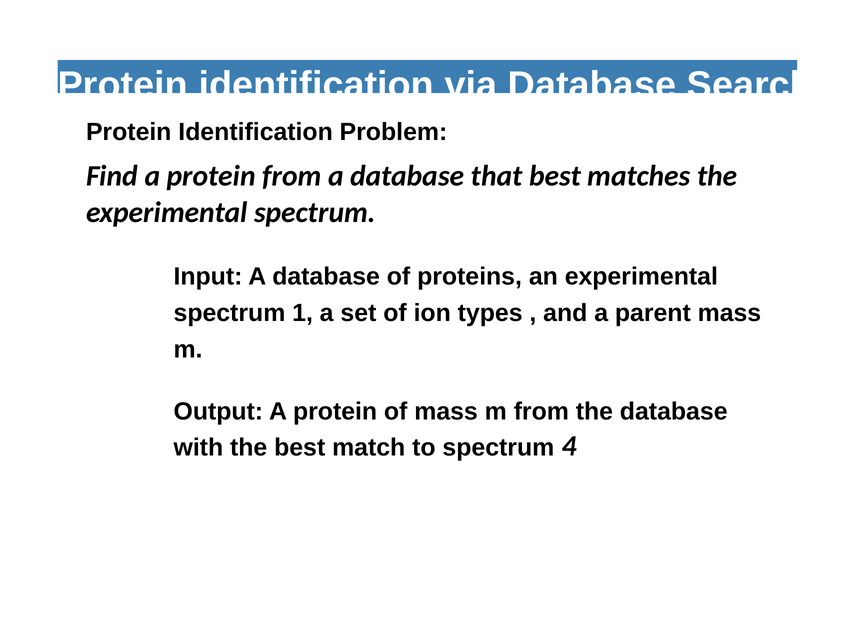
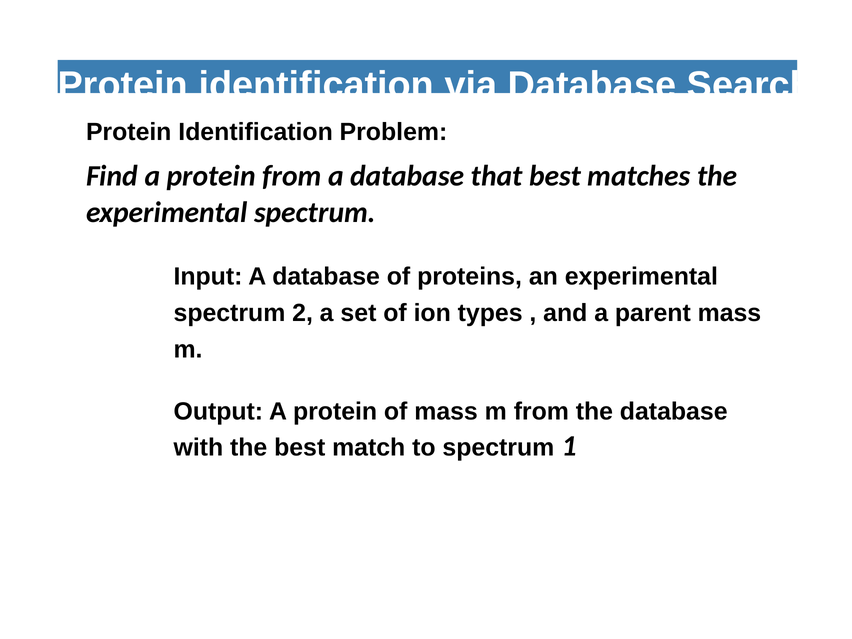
1: 1 -> 2
4: 4 -> 1
